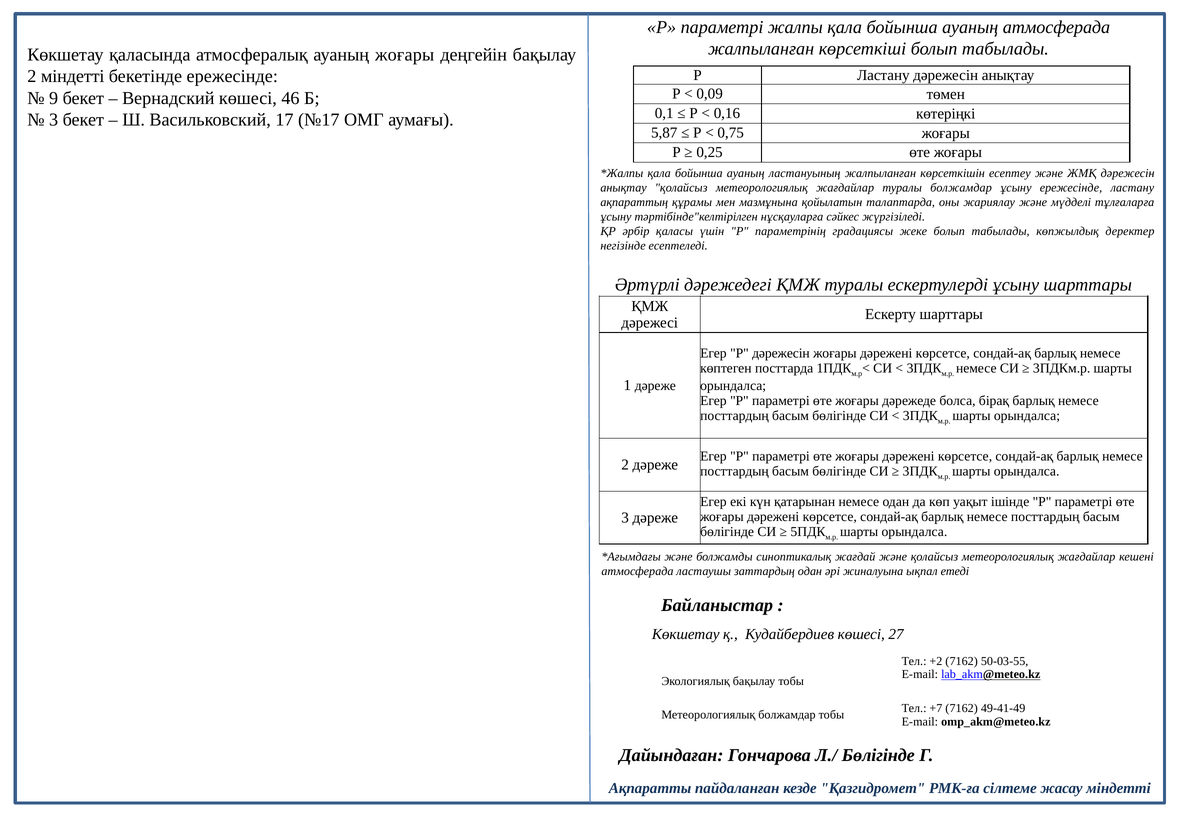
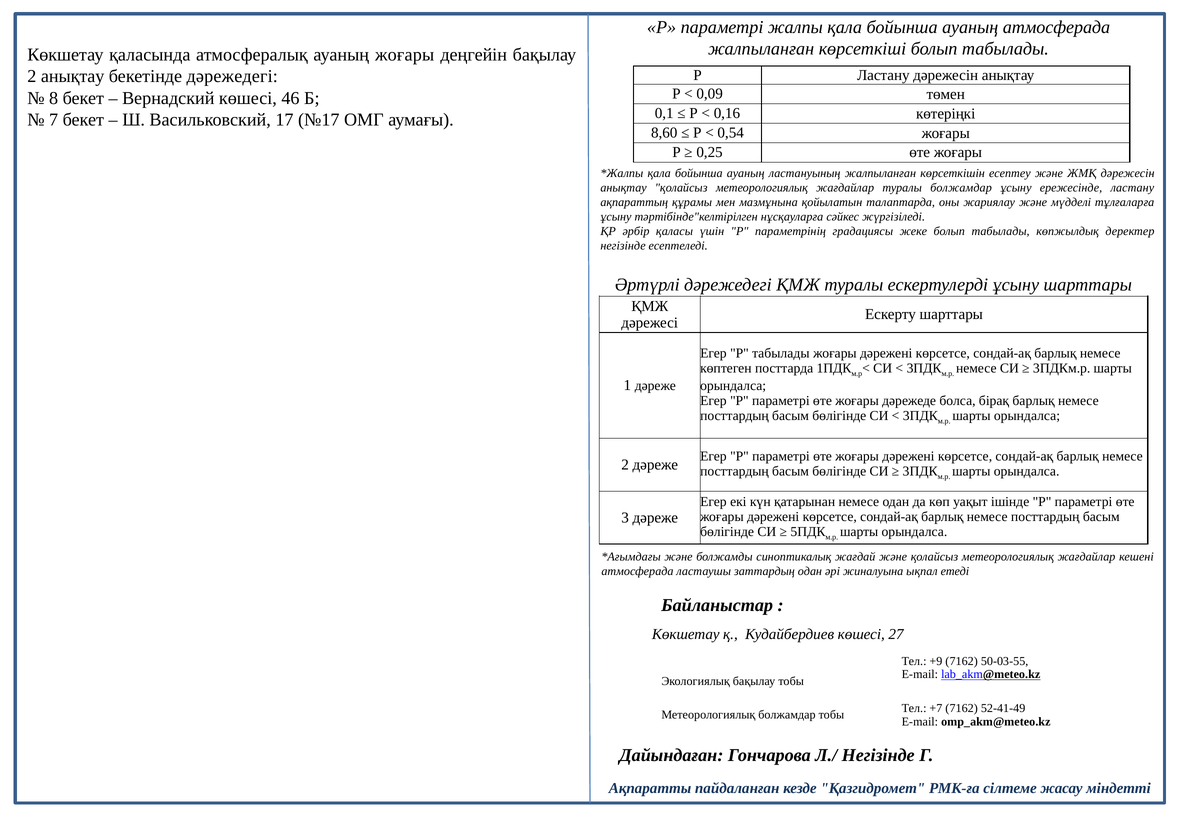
2 міндетті: міндетті -> анықтау
бекетінде ережесінде: ережесінде -> дәрежедегі
9: 9 -> 8
3 at (54, 120): 3 -> 7
5,87: 5,87 -> 8,60
0,75: 0,75 -> 0,54
Р дәрежесін: дәрежесін -> табылады
+2: +2 -> +9
49-41-49: 49-41-49 -> 52-41-49
Л./ Бөлігінде: Бөлігінде -> Негізінде
